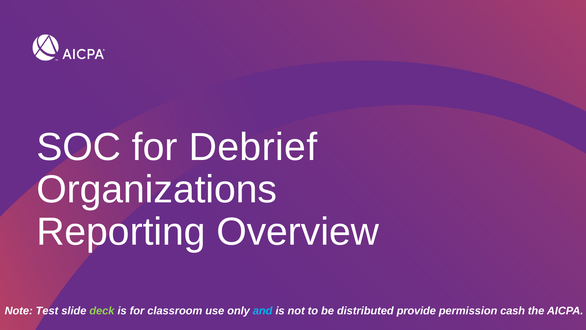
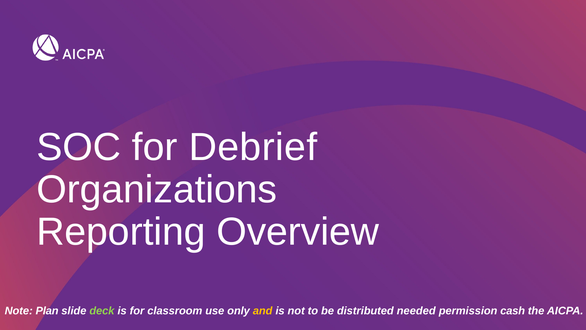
Test: Test -> Plan
and colour: light blue -> yellow
provide: provide -> needed
